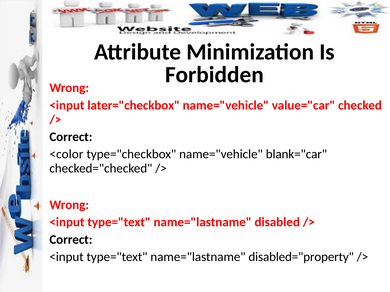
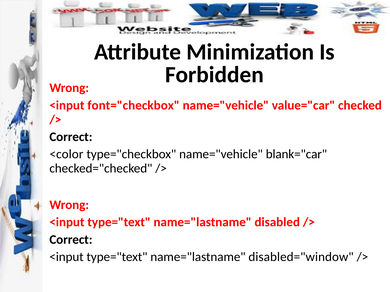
later="checkbox: later="checkbox -> font="checkbox
disabled="property: disabled="property -> disabled="window
